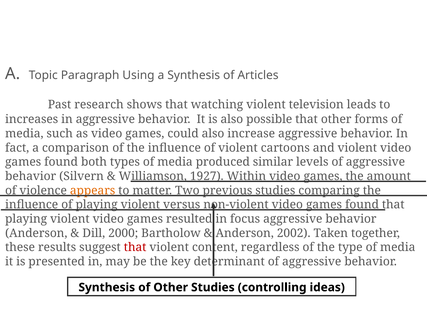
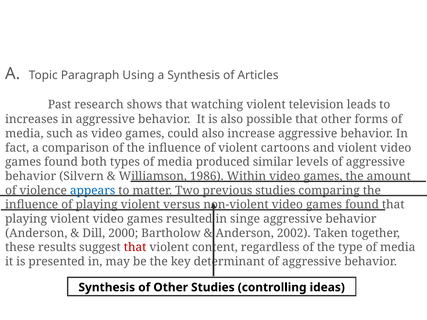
1927: 1927 -> 1986
appears colour: orange -> blue
focus: focus -> singe
